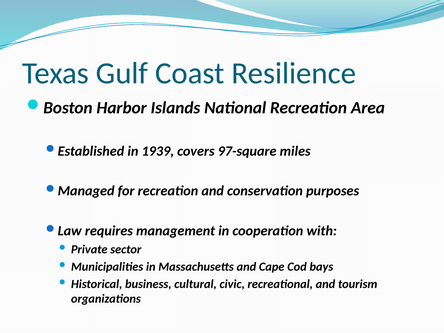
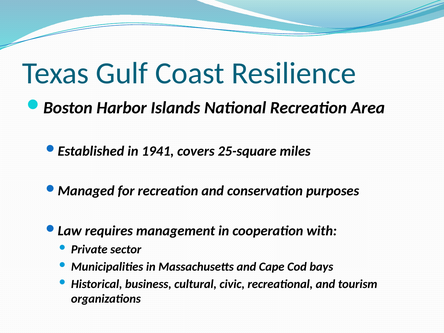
1939: 1939 -> 1941
97-square: 97-square -> 25-square
